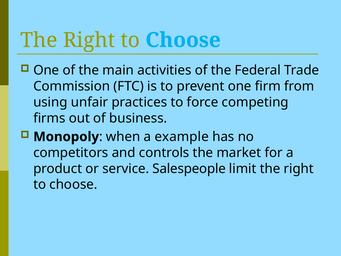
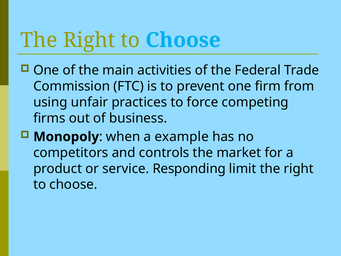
Salespeople: Salespeople -> Responding
